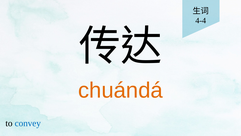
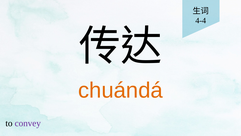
convey colour: blue -> purple
